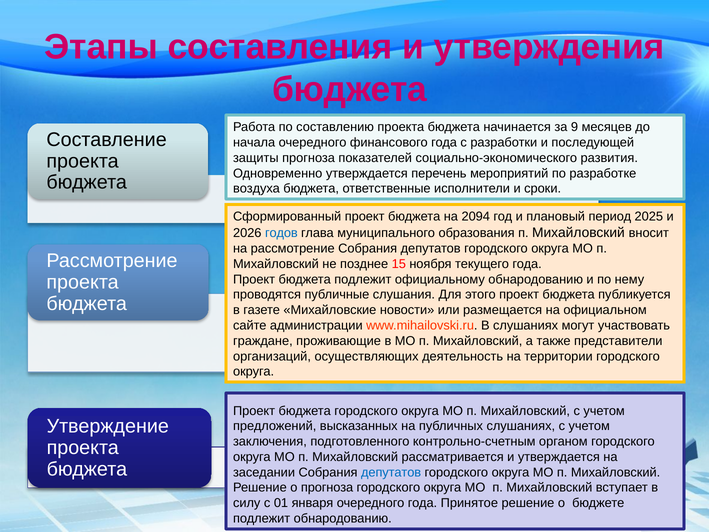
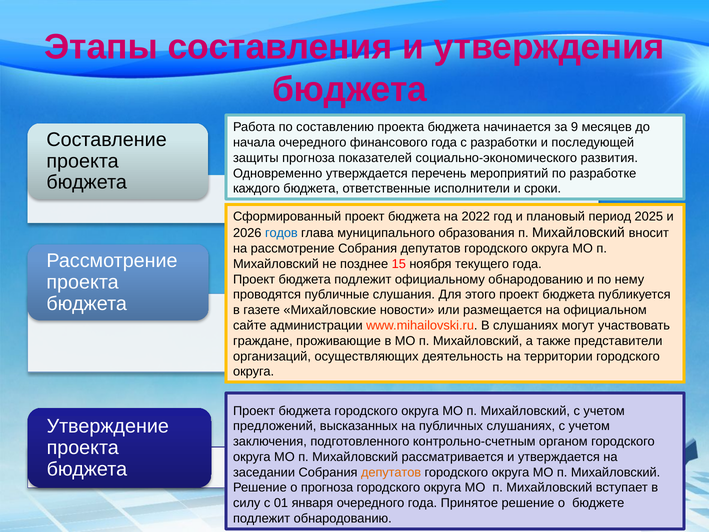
воздуха: воздуха -> каждого
2094: 2094 -> 2022
депутатов at (391, 472) colour: blue -> orange
